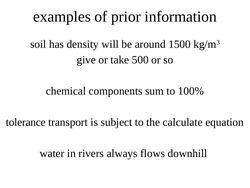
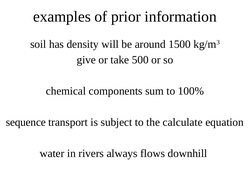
tolerance: tolerance -> sequence
